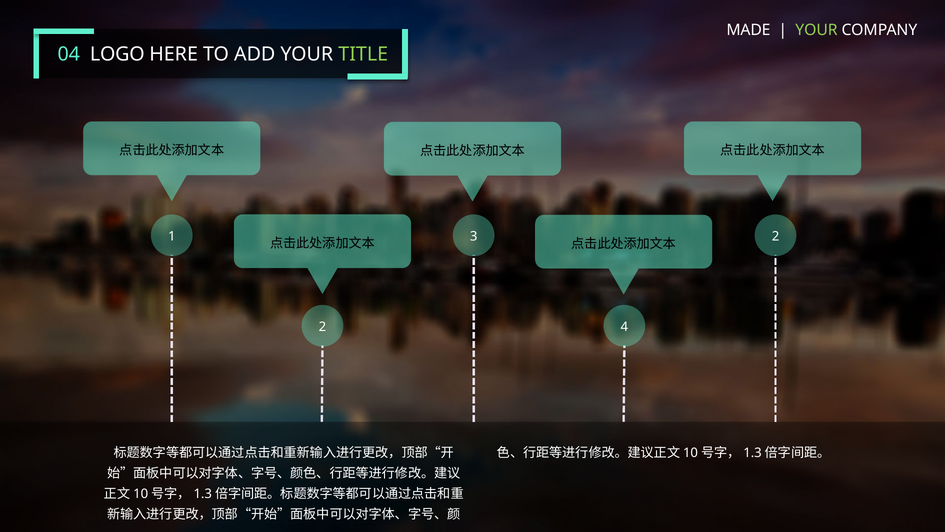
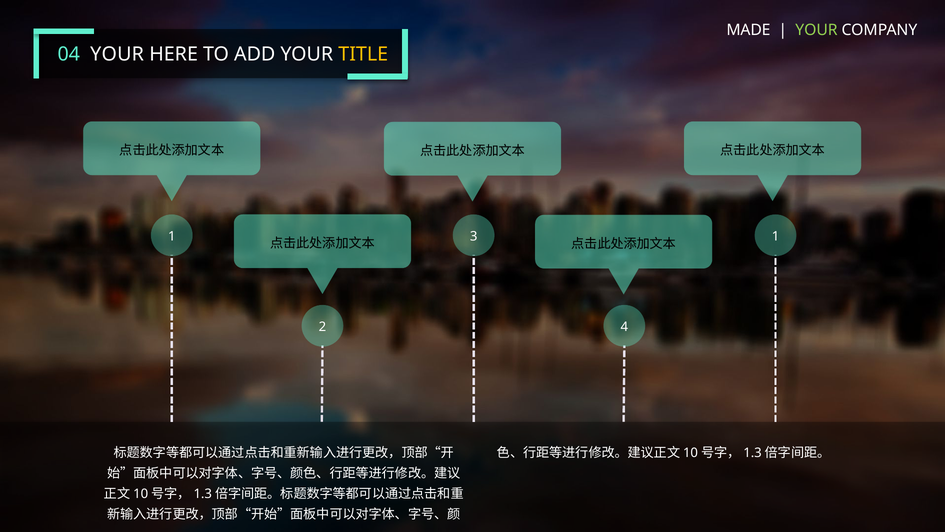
04 LOGO: LOGO -> YOUR
TITLE colour: light green -> yellow
3 2: 2 -> 1
